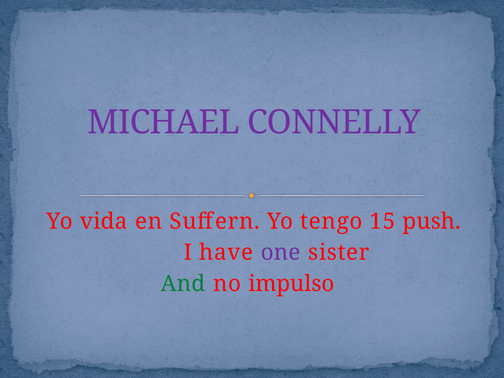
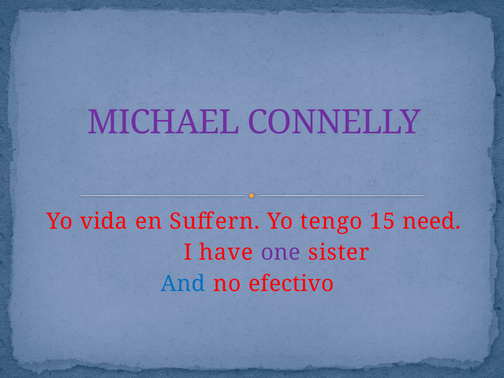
push: push -> need
And colour: green -> blue
impulso: impulso -> efectivo
